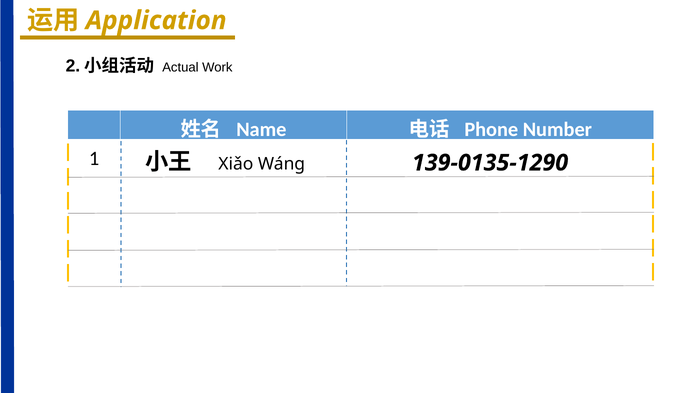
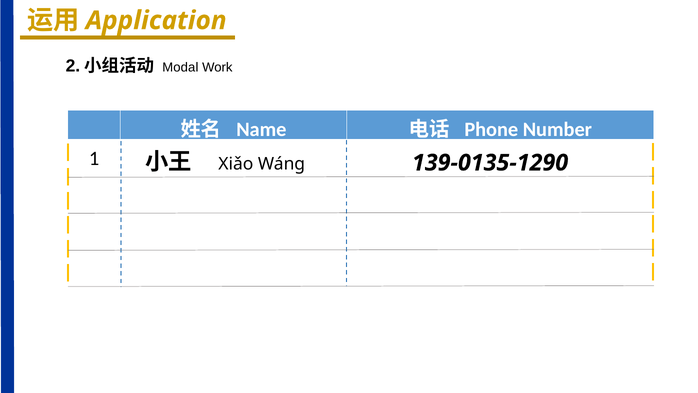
Actual: Actual -> Modal
